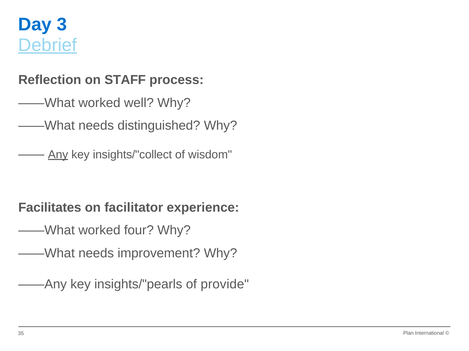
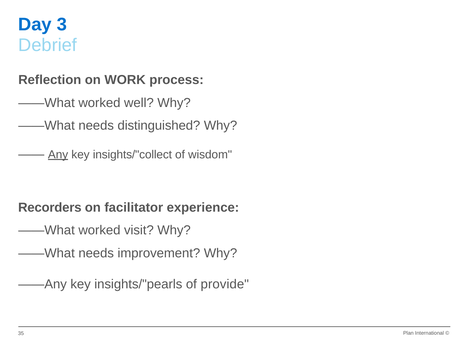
Debrief underline: present -> none
STAFF: STAFF -> WORK
Facilitates: Facilitates -> Recorders
four: four -> visit
